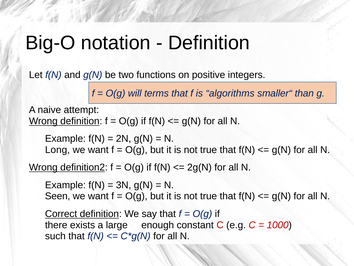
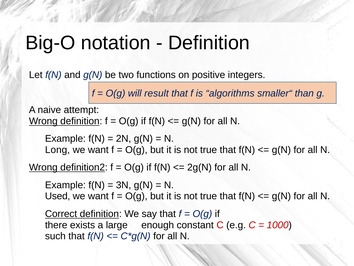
terms: terms -> result
Seen: Seen -> Used
